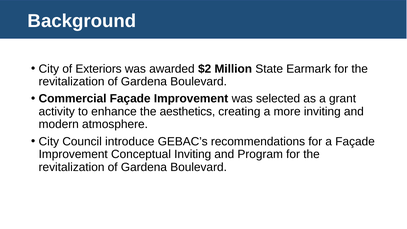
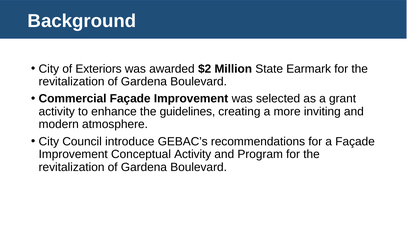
aesthetics: aesthetics -> guidelines
Conceptual Inviting: Inviting -> Activity
